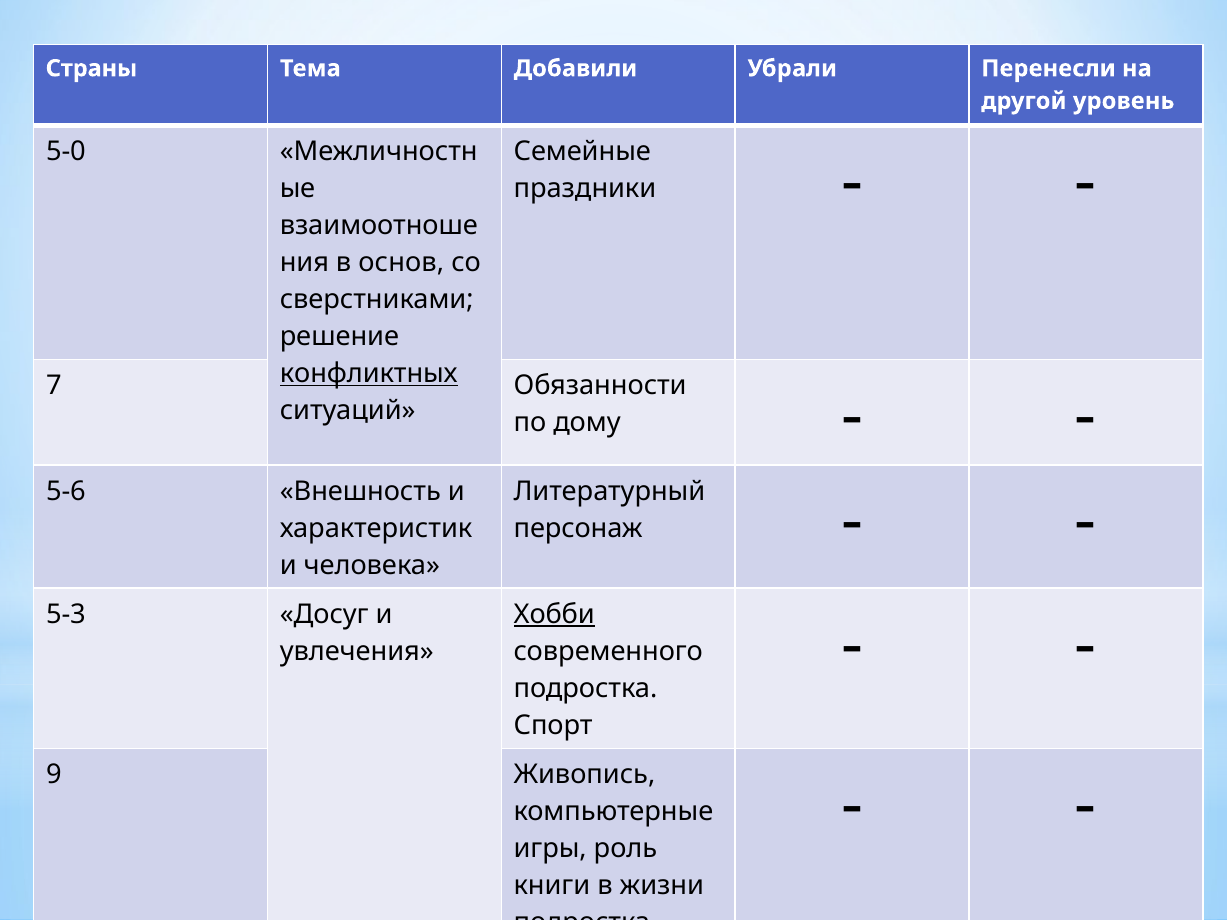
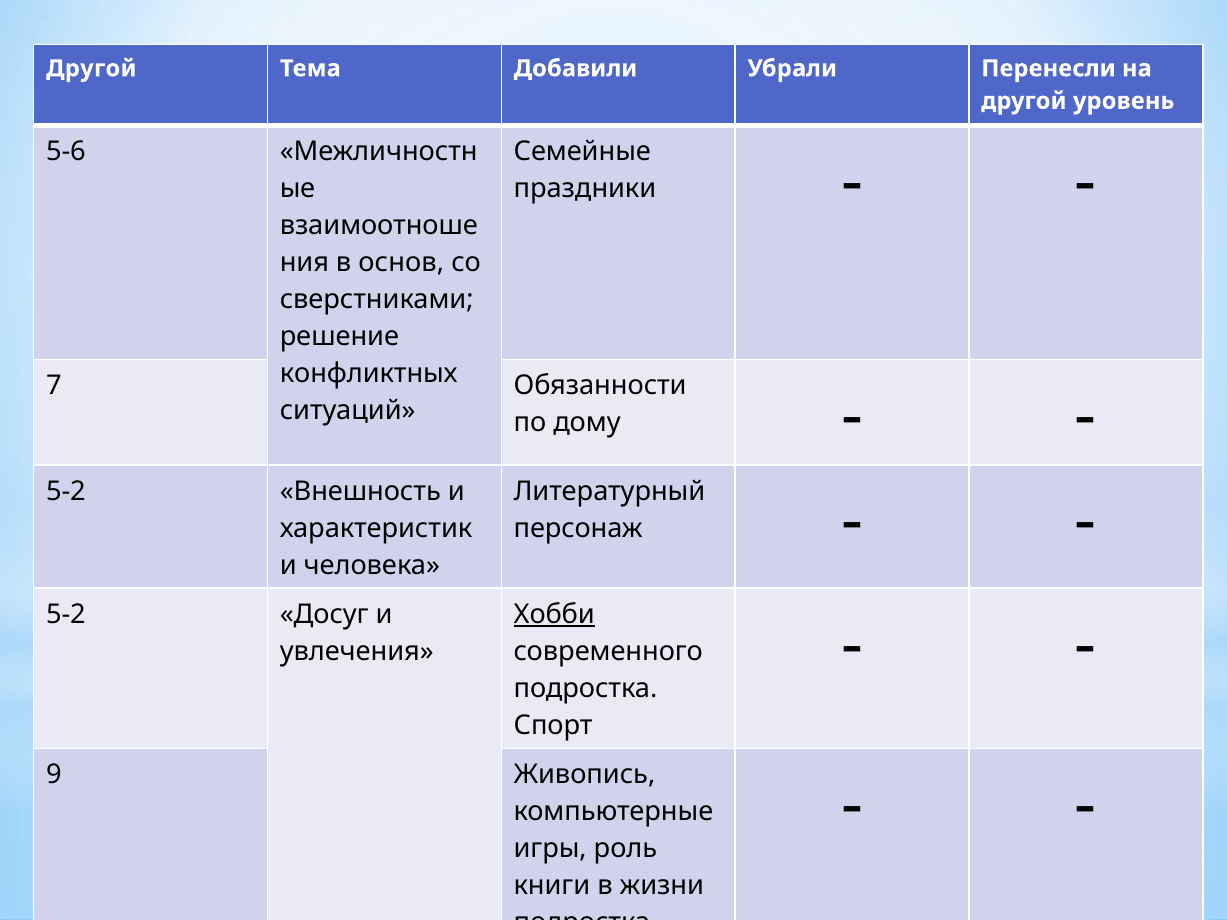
Страны at (91, 68): Страны -> Другой
5-0: 5-0 -> 5-6
конфликтных underline: present -> none
5-6 at (66, 491): 5-6 -> 5-2
5-3 at (66, 615): 5-3 -> 5-2
